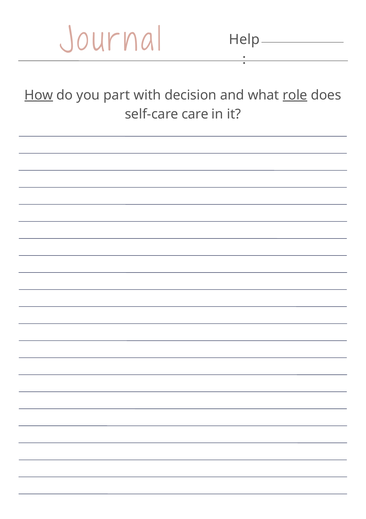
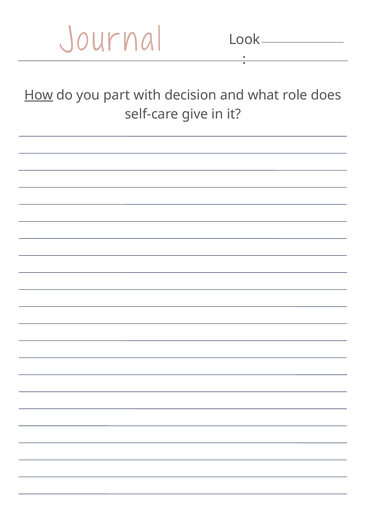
Help: Help -> Look
role underline: present -> none
care: care -> give
